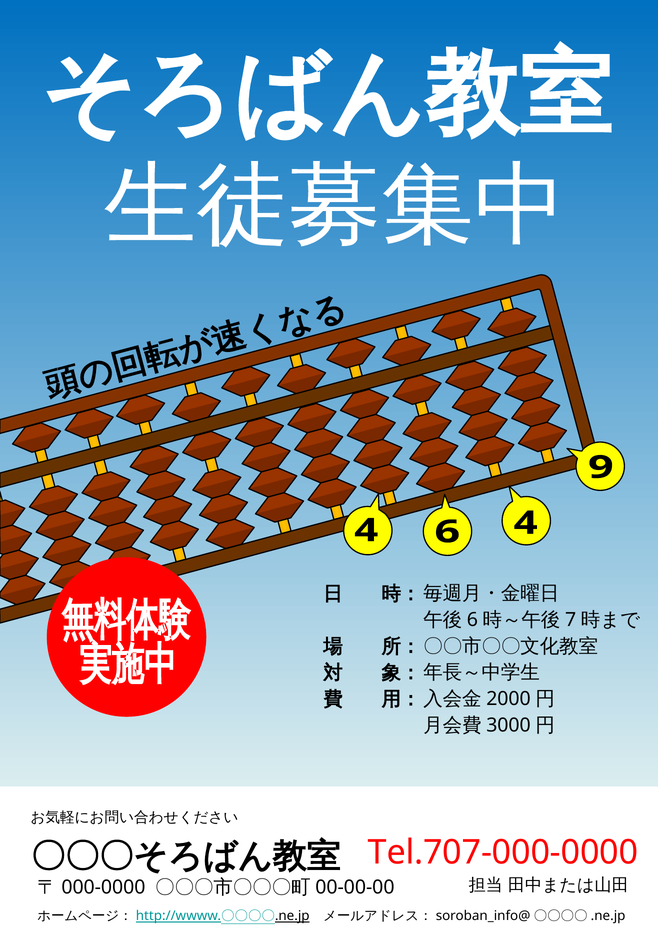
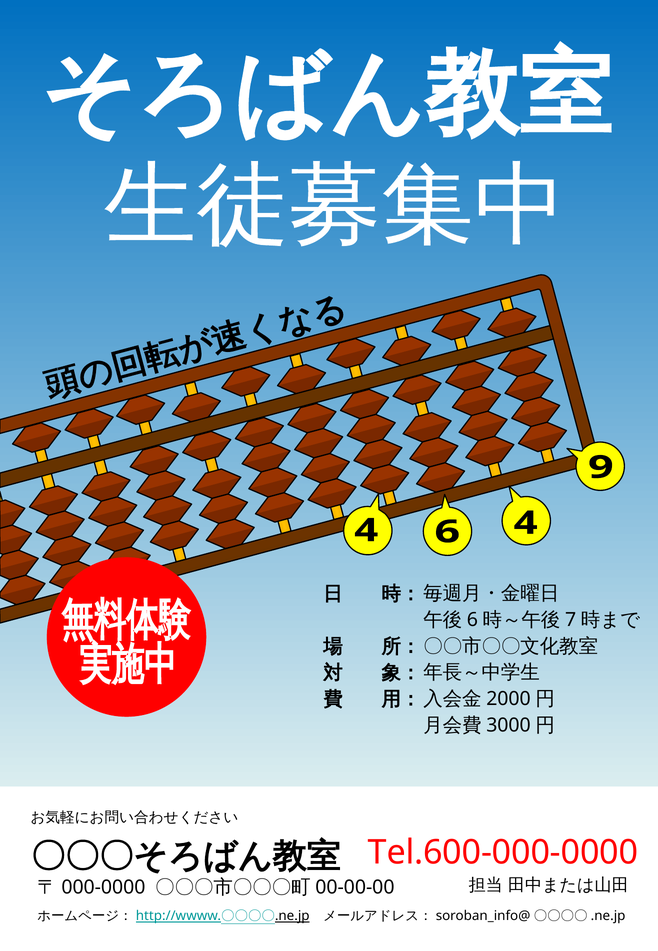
Tel.707-000-0000: Tel.707-000-0000 -> Tel.600-000-0000
